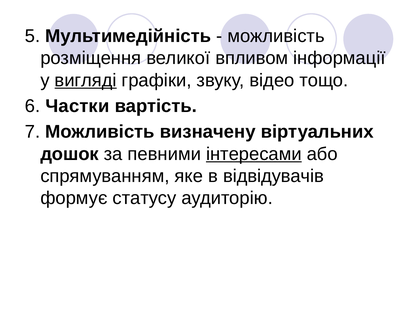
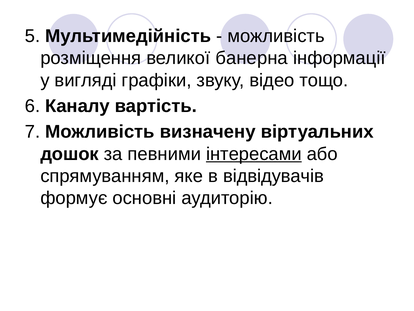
впливом: впливом -> банерна
вигляді underline: present -> none
Частки: Частки -> Каналу
статусу: статусу -> основні
